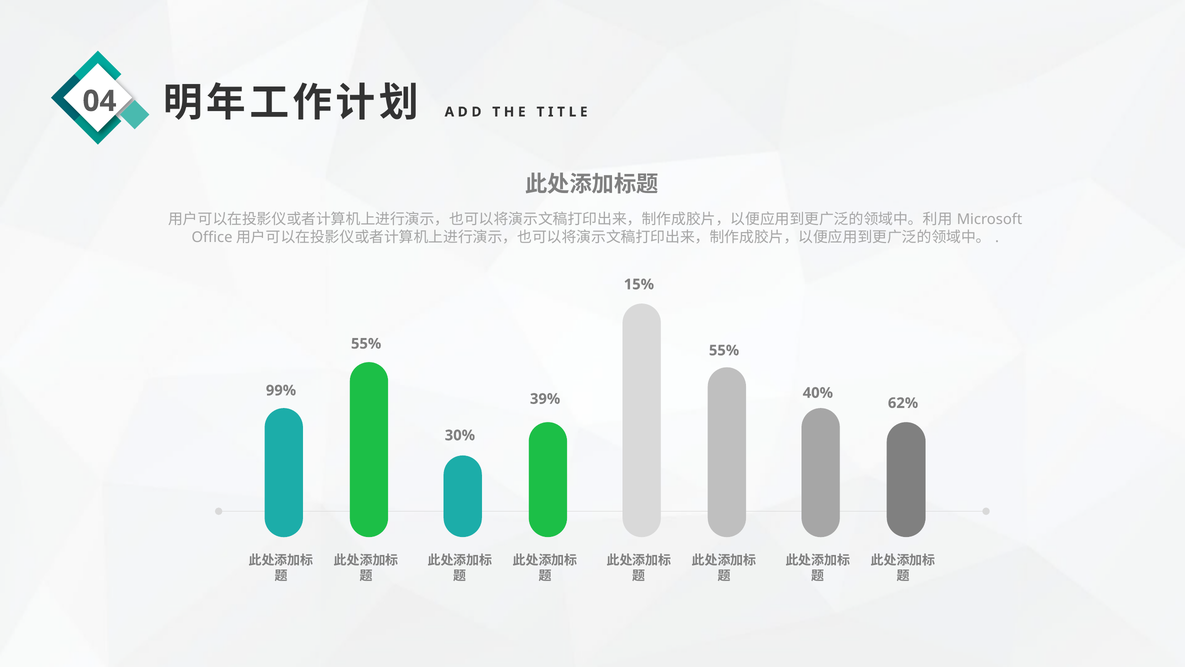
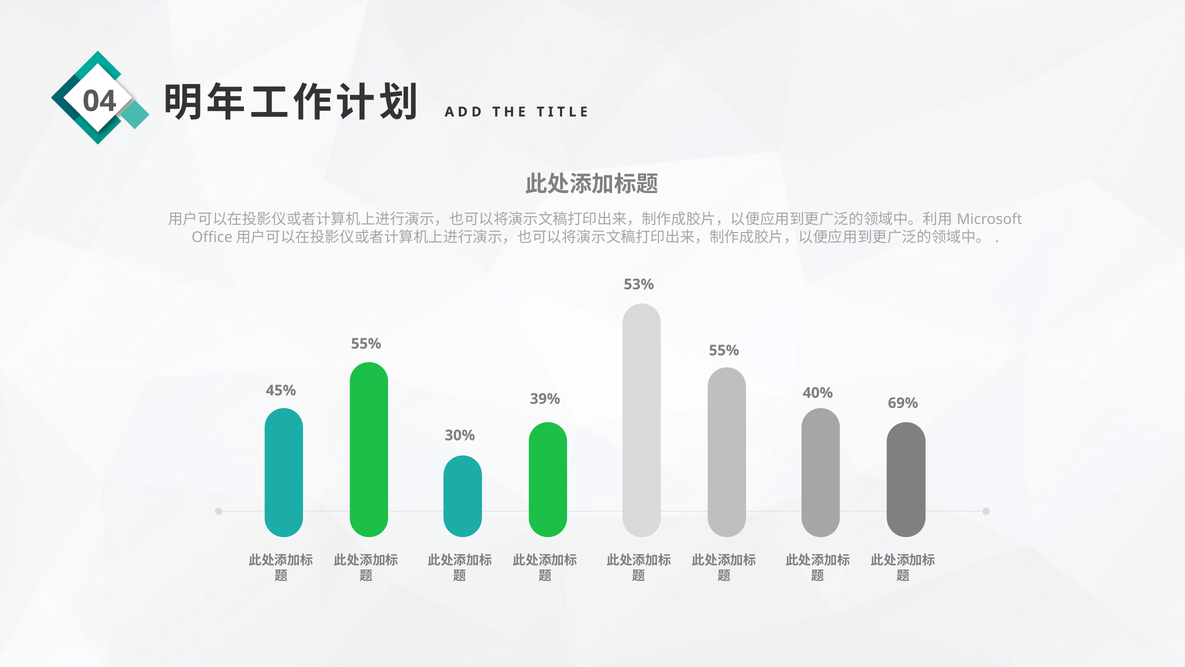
15%: 15% -> 53%
99%: 99% -> 45%
62%: 62% -> 69%
